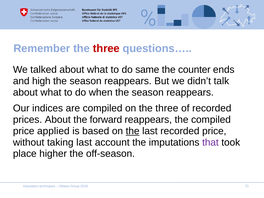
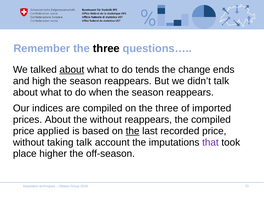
three at (106, 49) colour: red -> black
about at (72, 70) underline: none -> present
same: same -> tends
counter: counter -> change
of recorded: recorded -> imported
the forward: forward -> without
taking last: last -> talk
